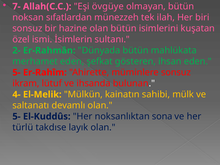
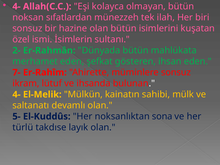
7- at (16, 6): 7- -> 4-
övgüye: övgüye -> kolayca
5- at (16, 72): 5- -> 7-
